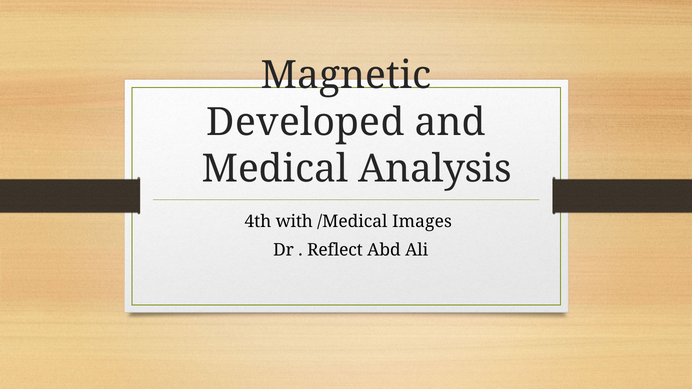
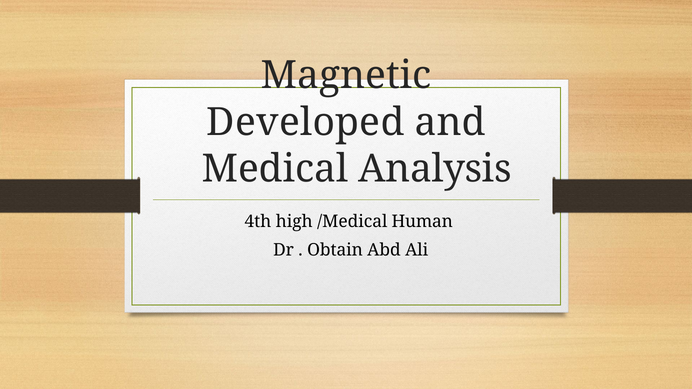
with: with -> high
Images: Images -> Human
Reflect: Reflect -> Obtain
